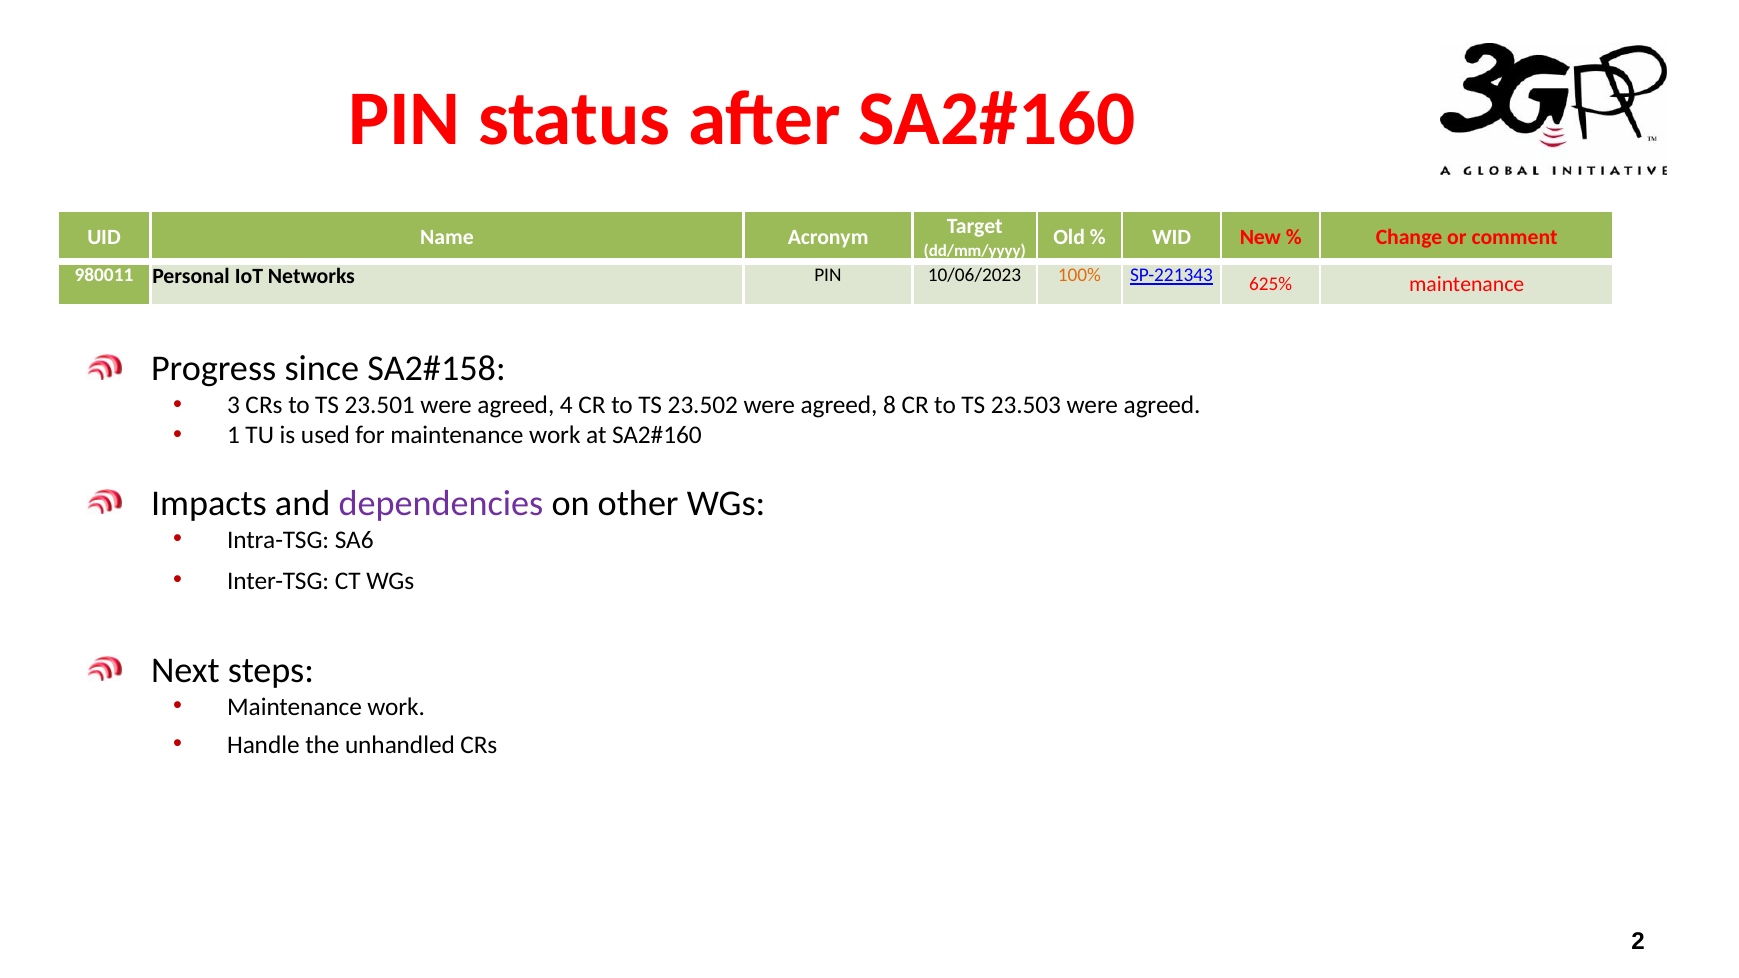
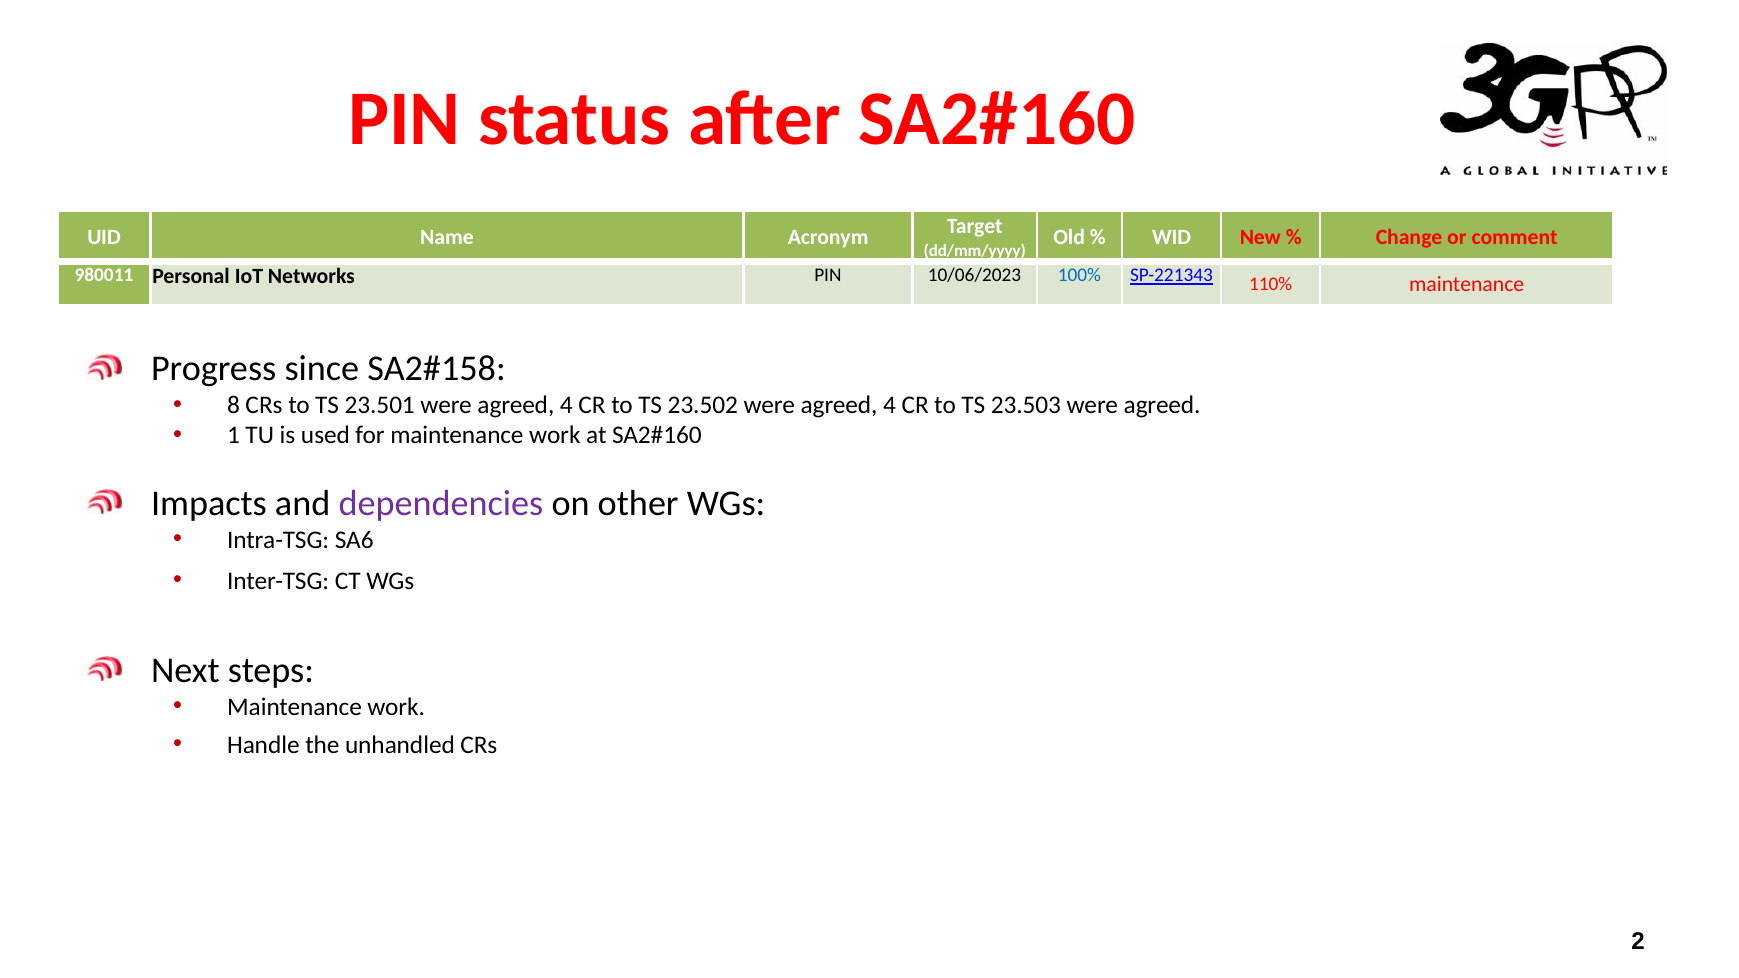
100% colour: orange -> blue
625%: 625% -> 110%
3: 3 -> 8
23.502 were agreed 8: 8 -> 4
